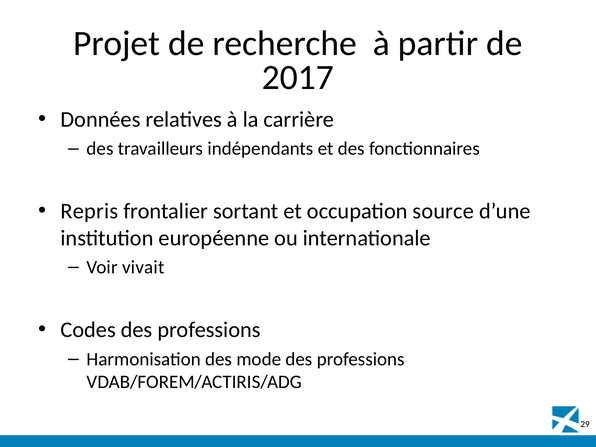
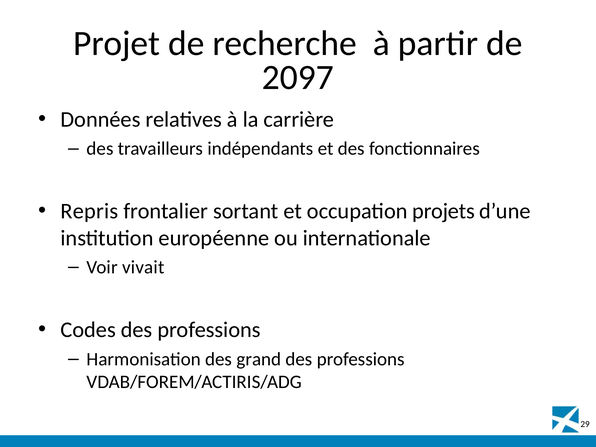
2017: 2017 -> 2097
source: source -> projets
mode: mode -> grand
